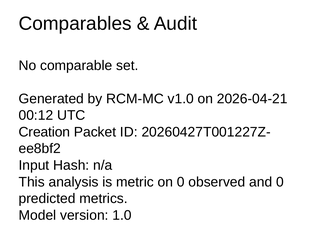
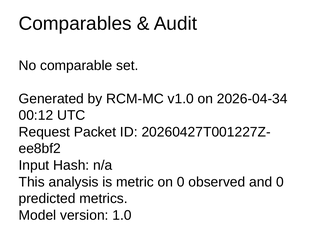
2026-04-21: 2026-04-21 -> 2026-04-34
Creation: Creation -> Request
